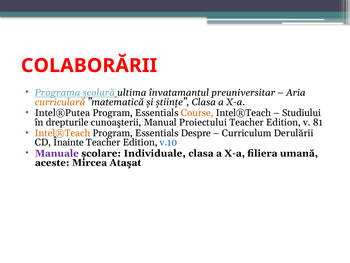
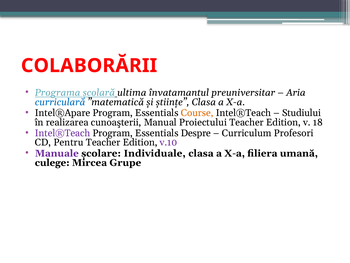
curriculară colour: orange -> blue
Intel®Putea: Intel®Putea -> Intel®Apare
drepturile: drepturile -> realizarea
81: 81 -> 18
Intel®Teach at (63, 133) colour: orange -> purple
Derulării: Derulării -> Profesori
Înainte: Înainte -> Pentru
v.10 colour: blue -> purple
aceste: aceste -> culege
Ataşat: Ataşat -> Grupe
